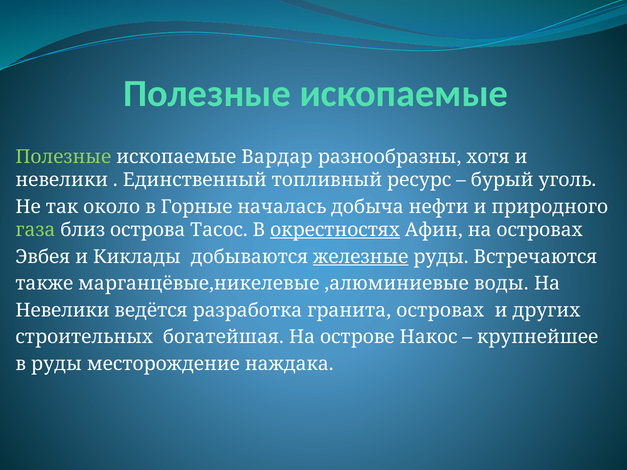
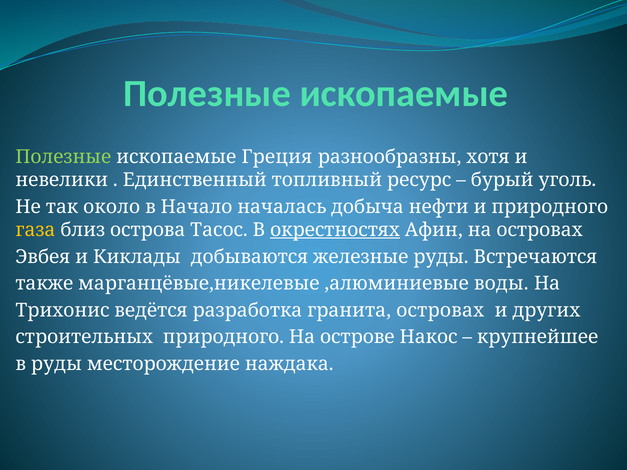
Вардар: Вардар -> Греция
Горные: Горные -> Начало
газа colour: light green -> yellow
железные underline: present -> none
Невелики at (63, 310): Невелики -> Трихонис
строительных богатейшая: богатейшая -> природного
